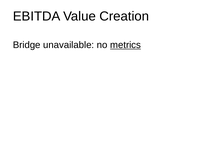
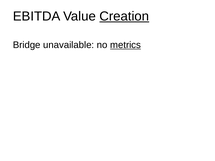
Creation underline: none -> present
